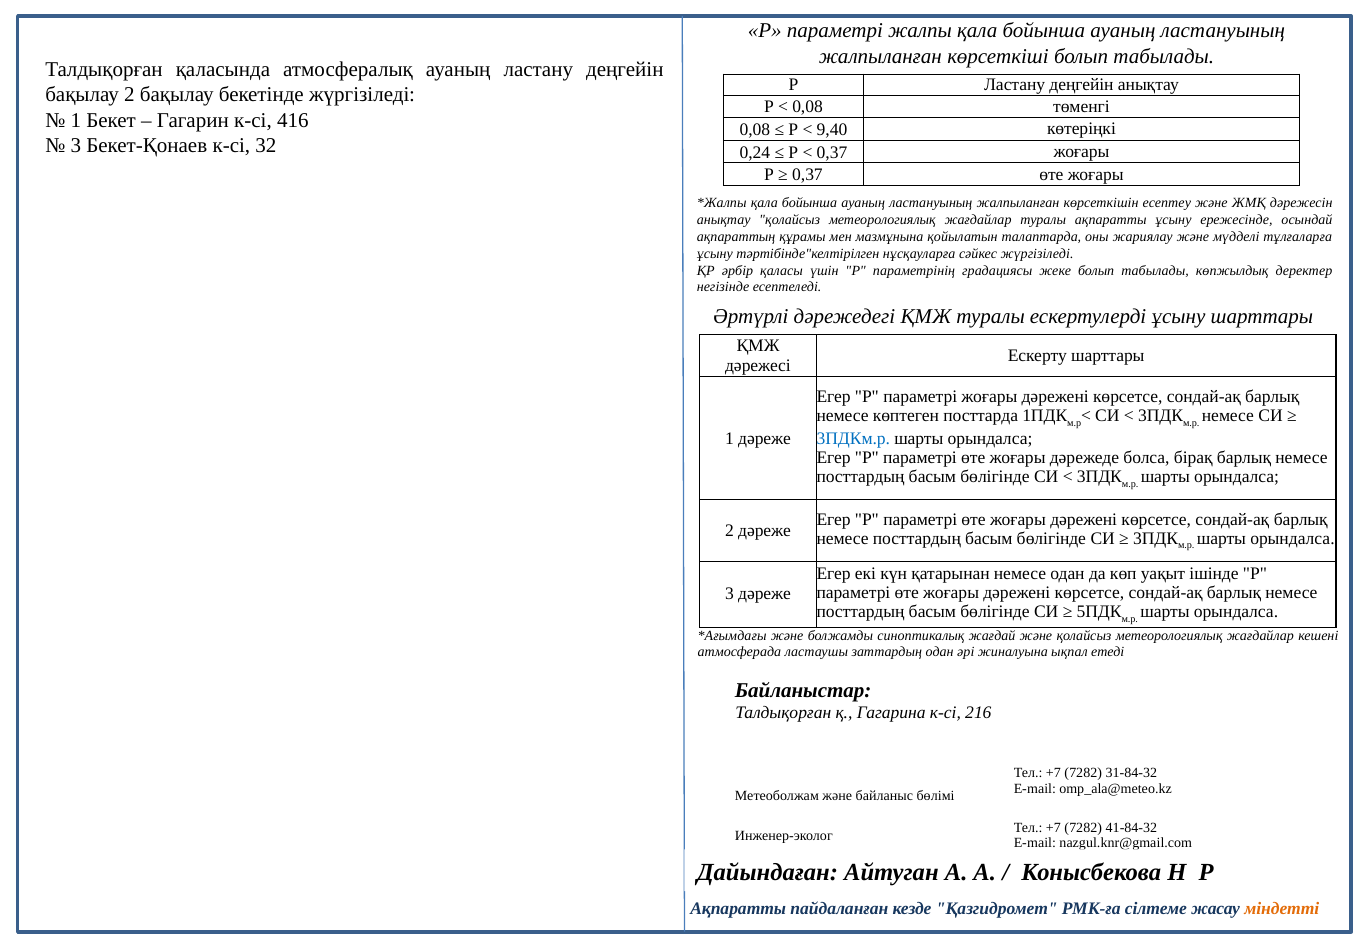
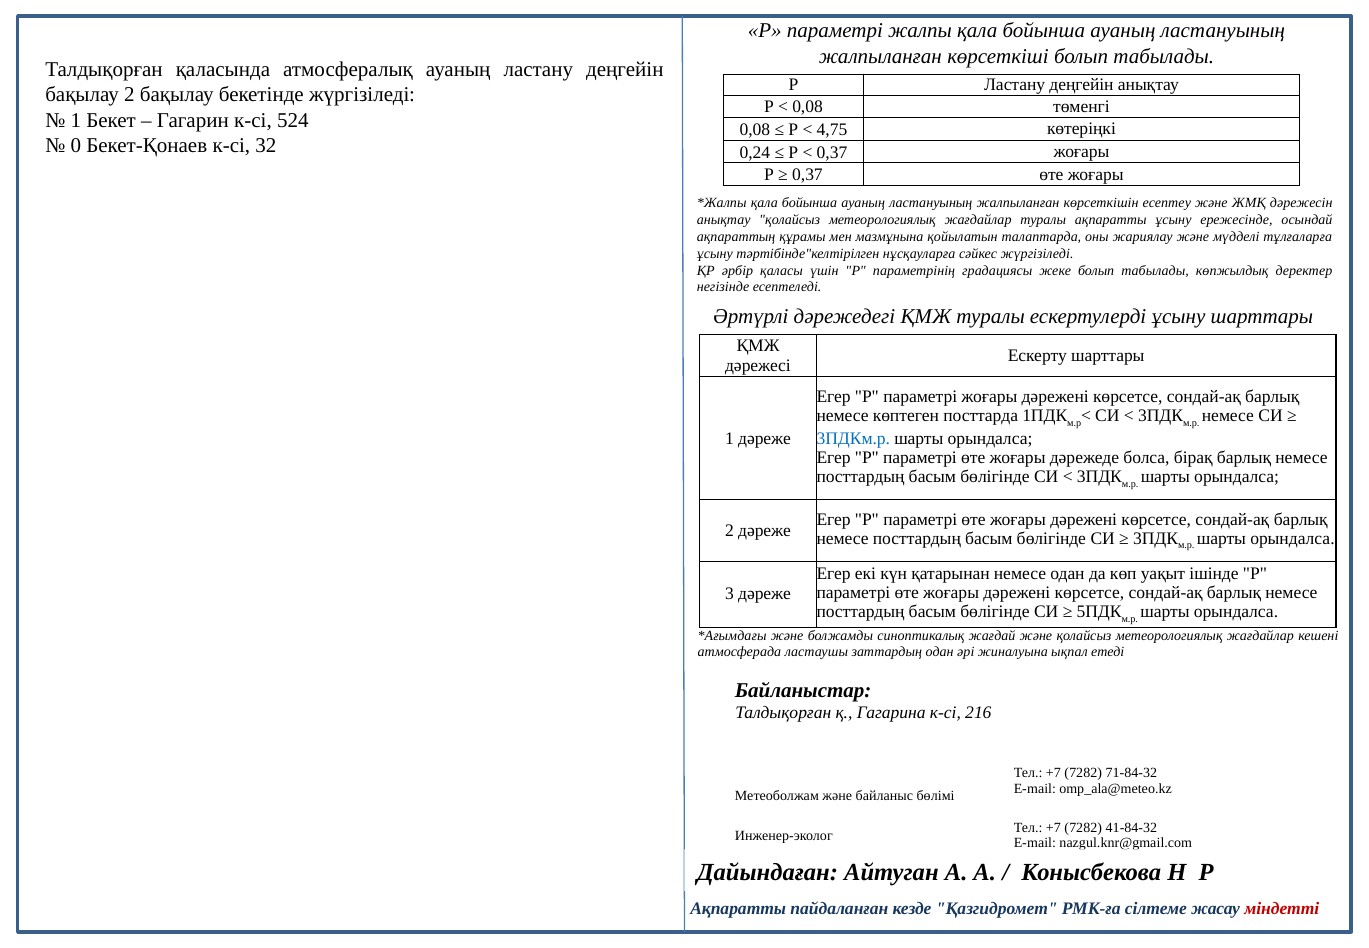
416: 416 -> 524
9,40: 9,40 -> 4,75
3 at (76, 145): 3 -> 0
31-84-32: 31-84-32 -> 71-84-32
міндетті colour: orange -> red
